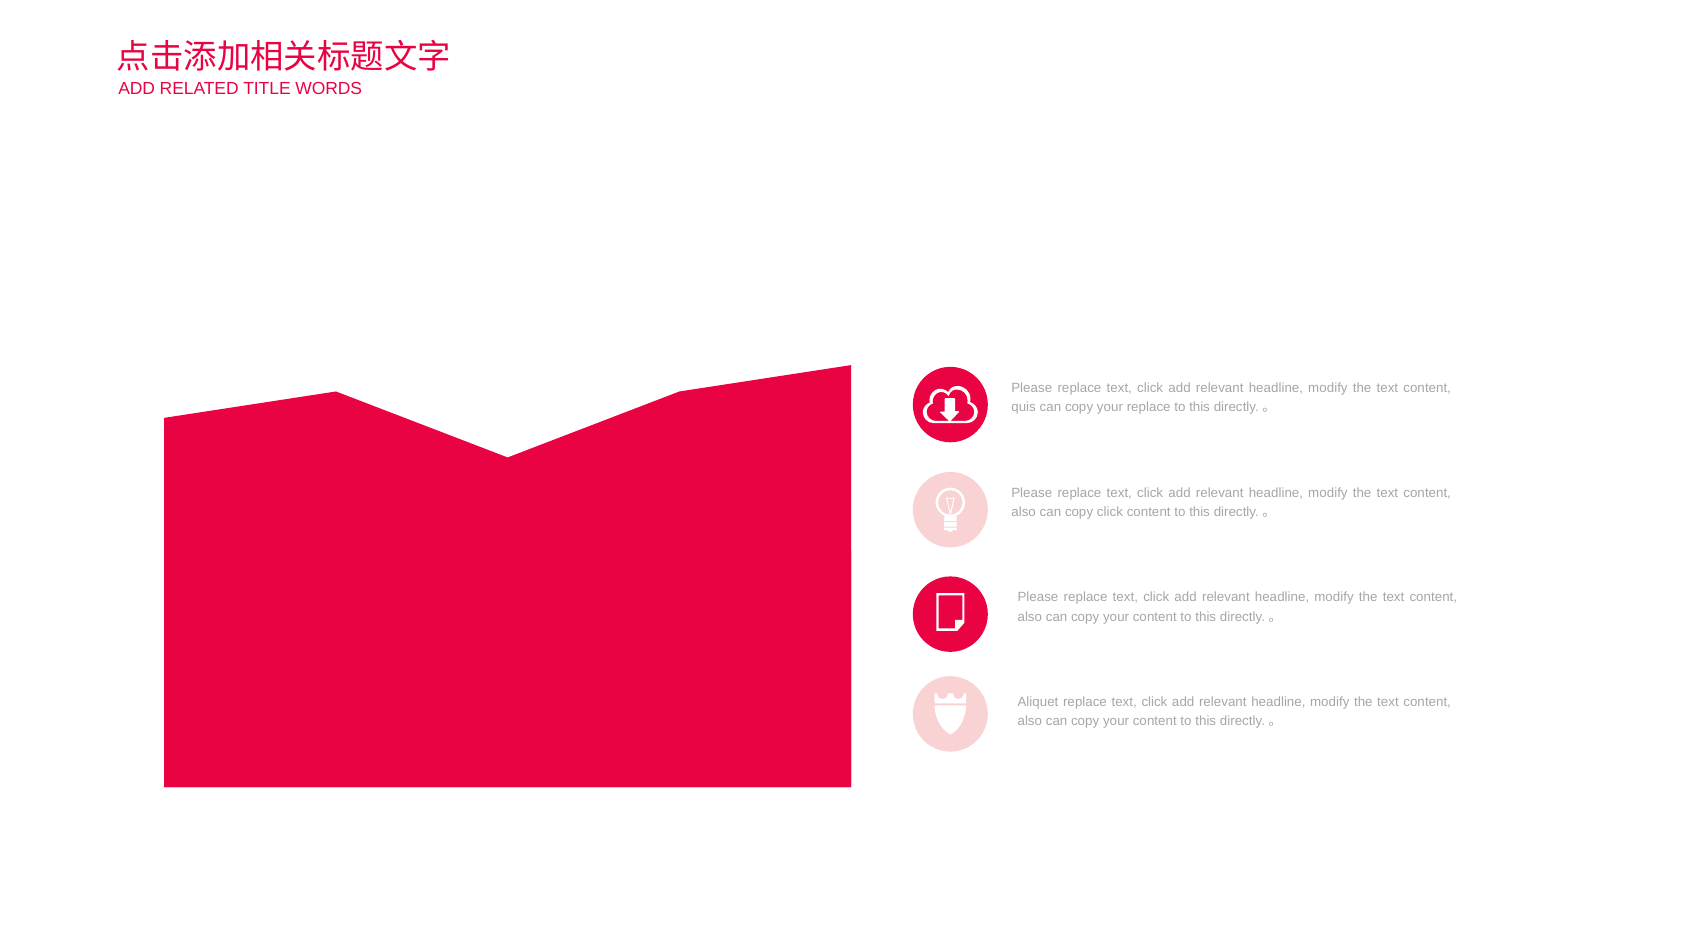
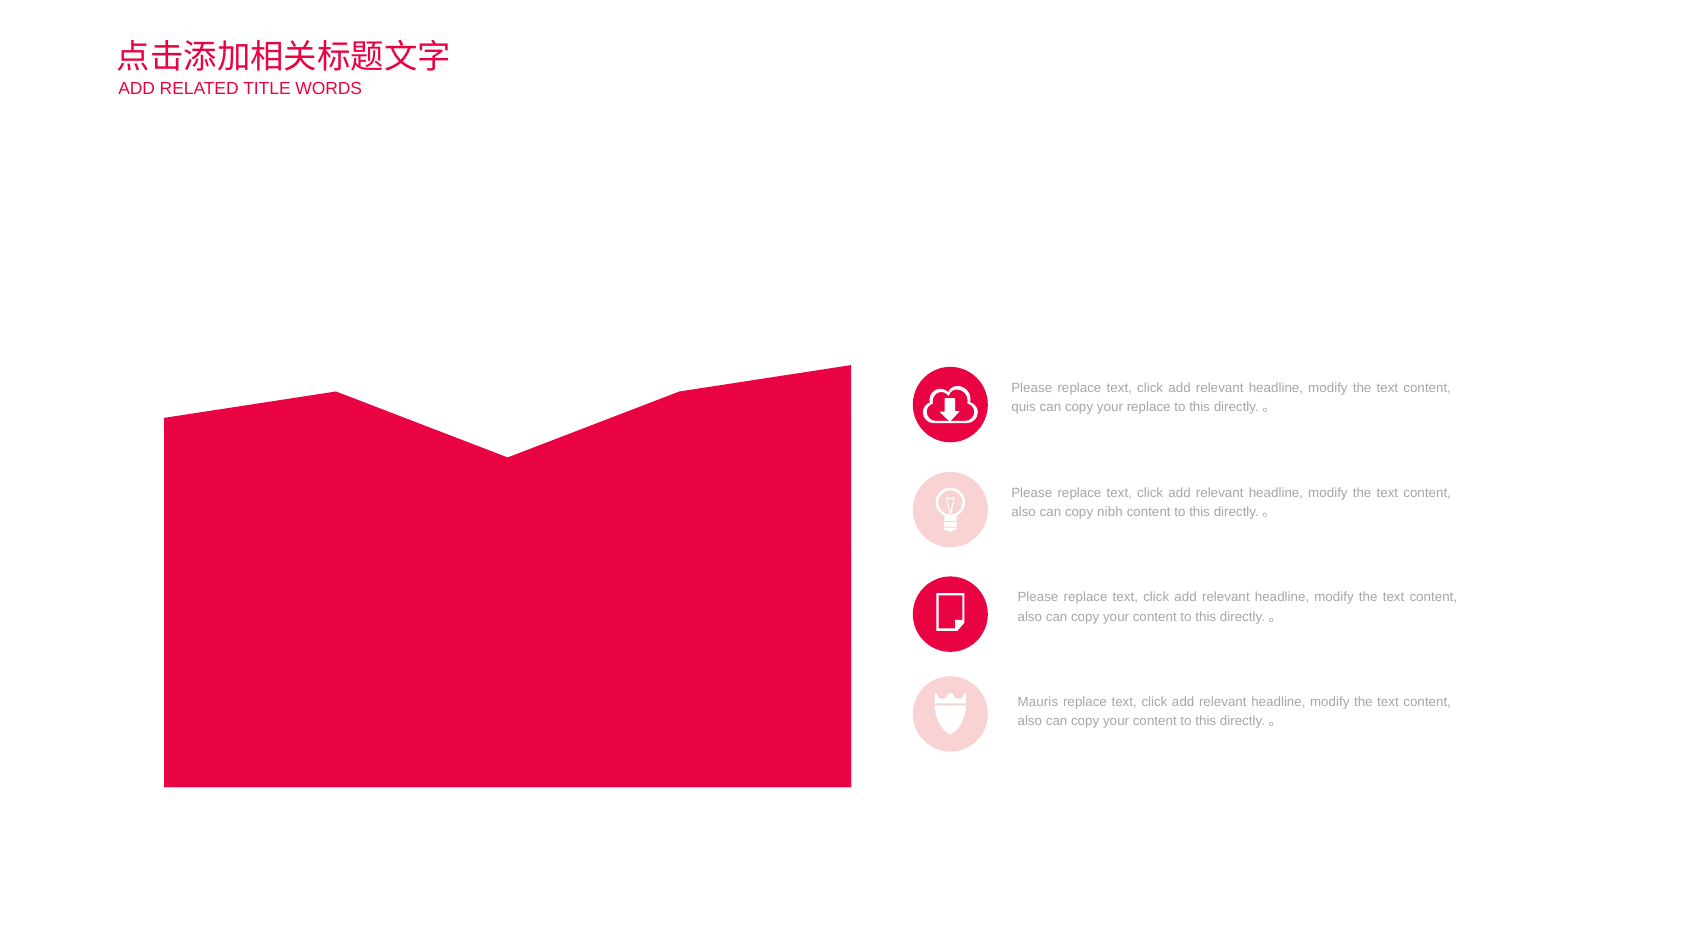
copy click: click -> nibh
Aliquet: Aliquet -> Mauris
